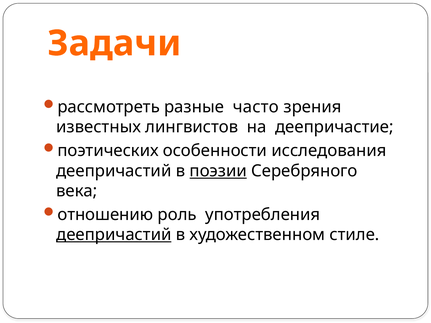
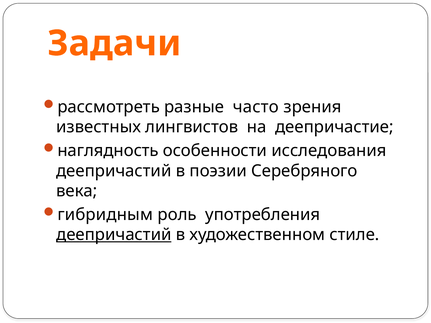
поэтических: поэтических -> наглядность
поэзии underline: present -> none
отношению: отношению -> гибридным
